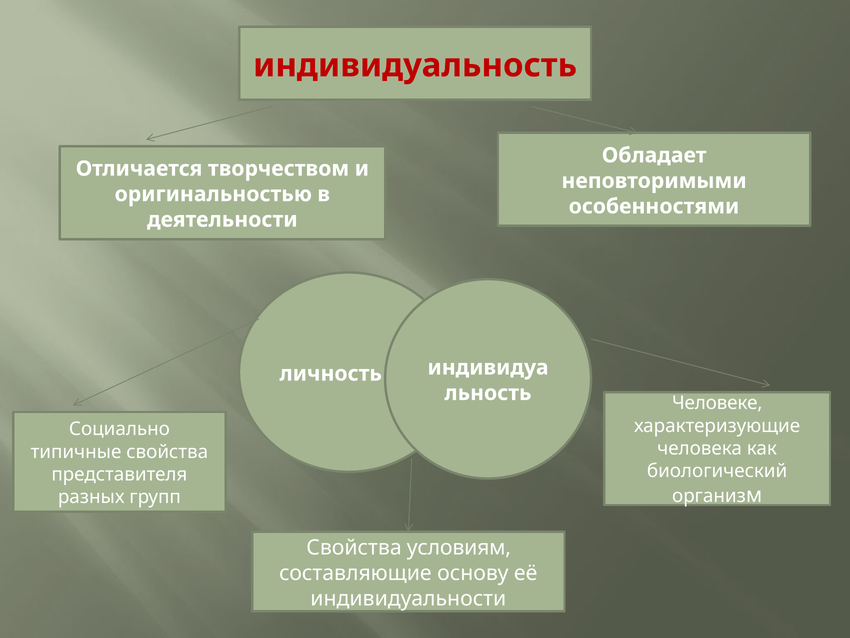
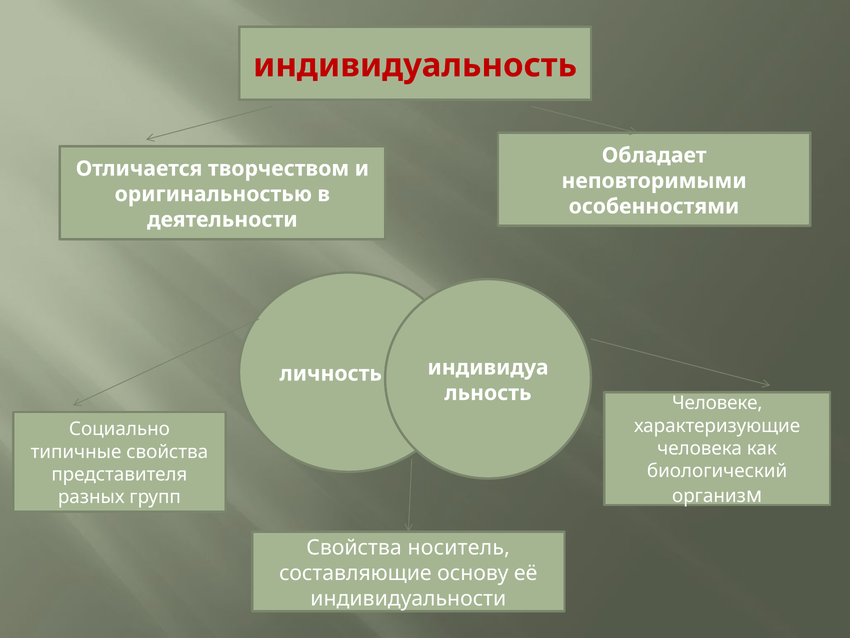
условиям: условиям -> носитель
